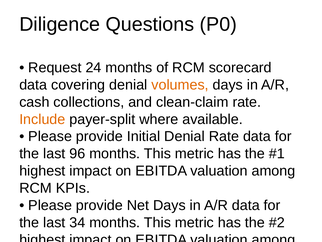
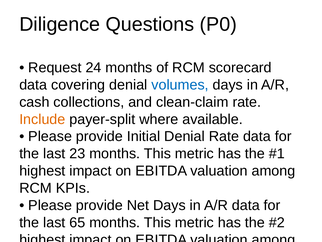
volumes colour: orange -> blue
96: 96 -> 23
34: 34 -> 65
